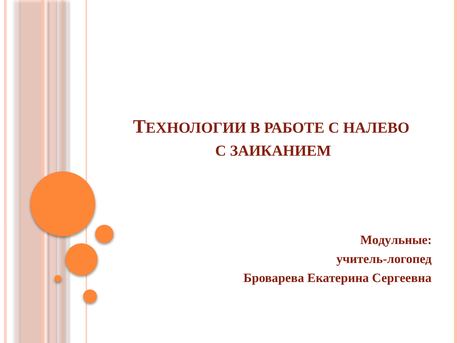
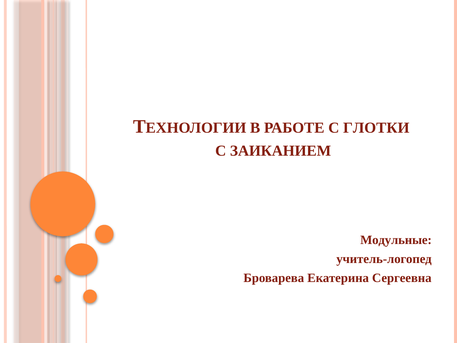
НАЛЕВО: НАЛЕВО -> ГЛОТКИ
